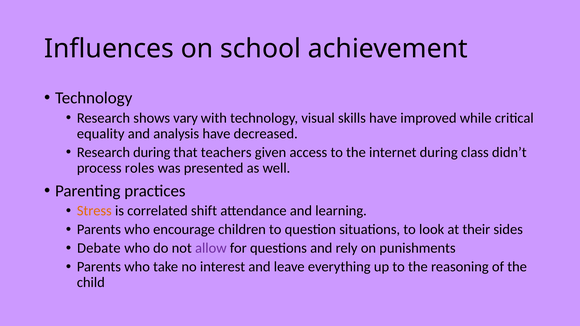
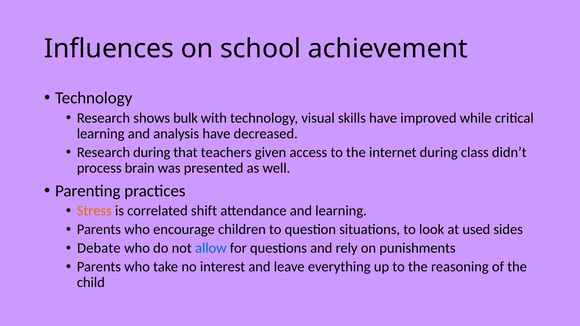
vary: vary -> bulk
equality at (101, 134): equality -> learning
roles: roles -> brain
their: their -> used
allow colour: purple -> blue
